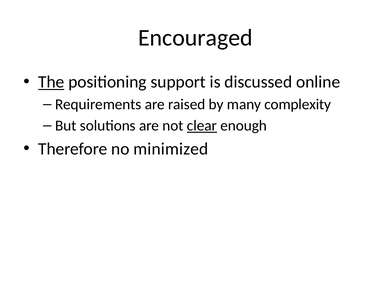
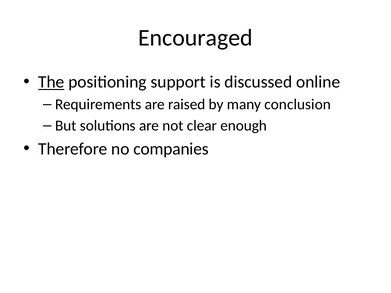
complexity: complexity -> conclusion
clear underline: present -> none
minimized: minimized -> companies
